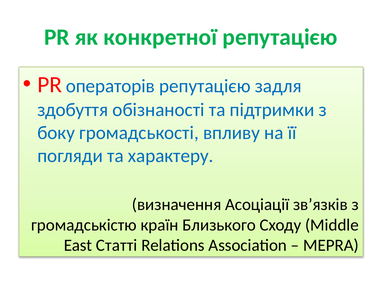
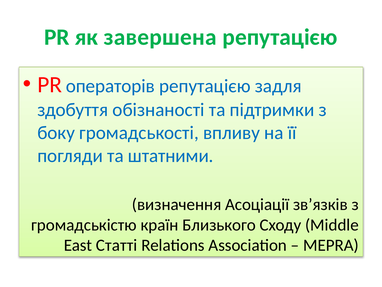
конкретної: конкретної -> завершена
характеру: характеру -> штатними
